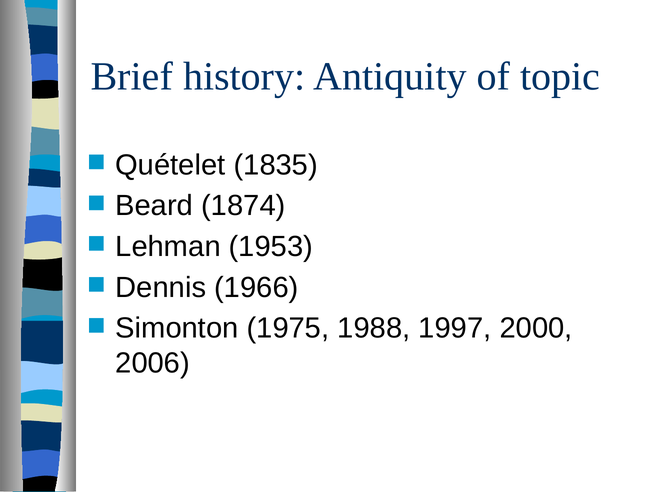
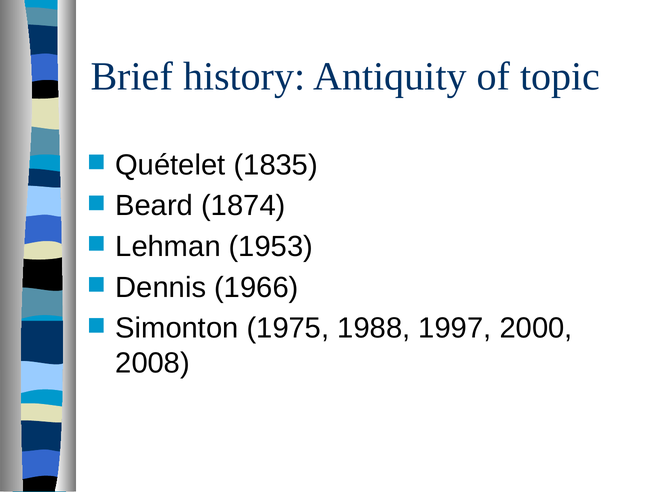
2006: 2006 -> 2008
